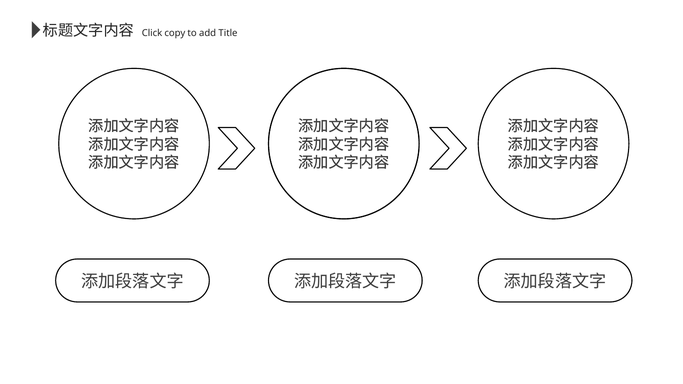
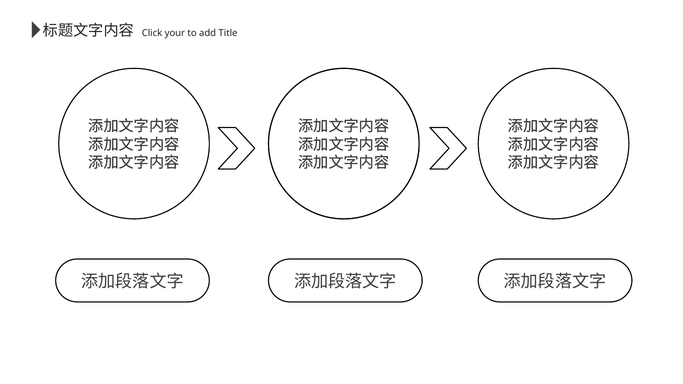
copy: copy -> your
